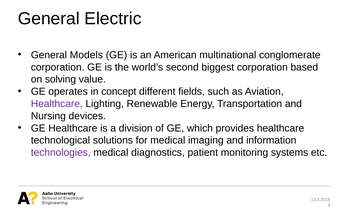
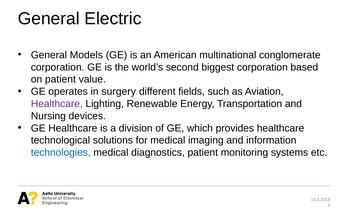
on solving: solving -> patient
concept: concept -> surgery
technologies colour: purple -> blue
